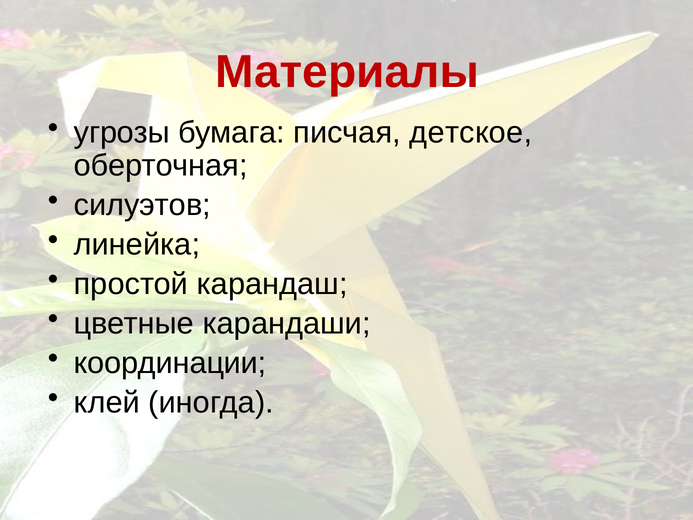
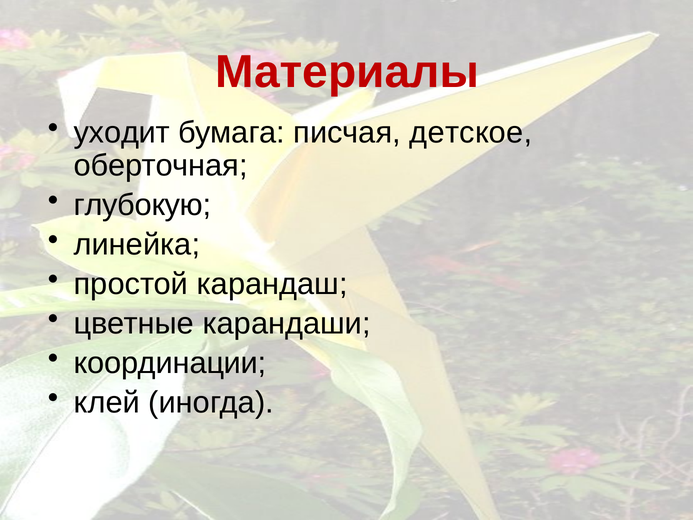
угрозы: угрозы -> уходит
силуэтов: силуэтов -> глубокую
